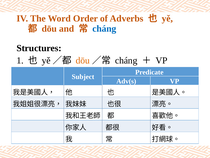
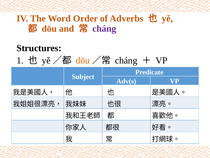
cháng at (104, 29) colour: blue -> purple
